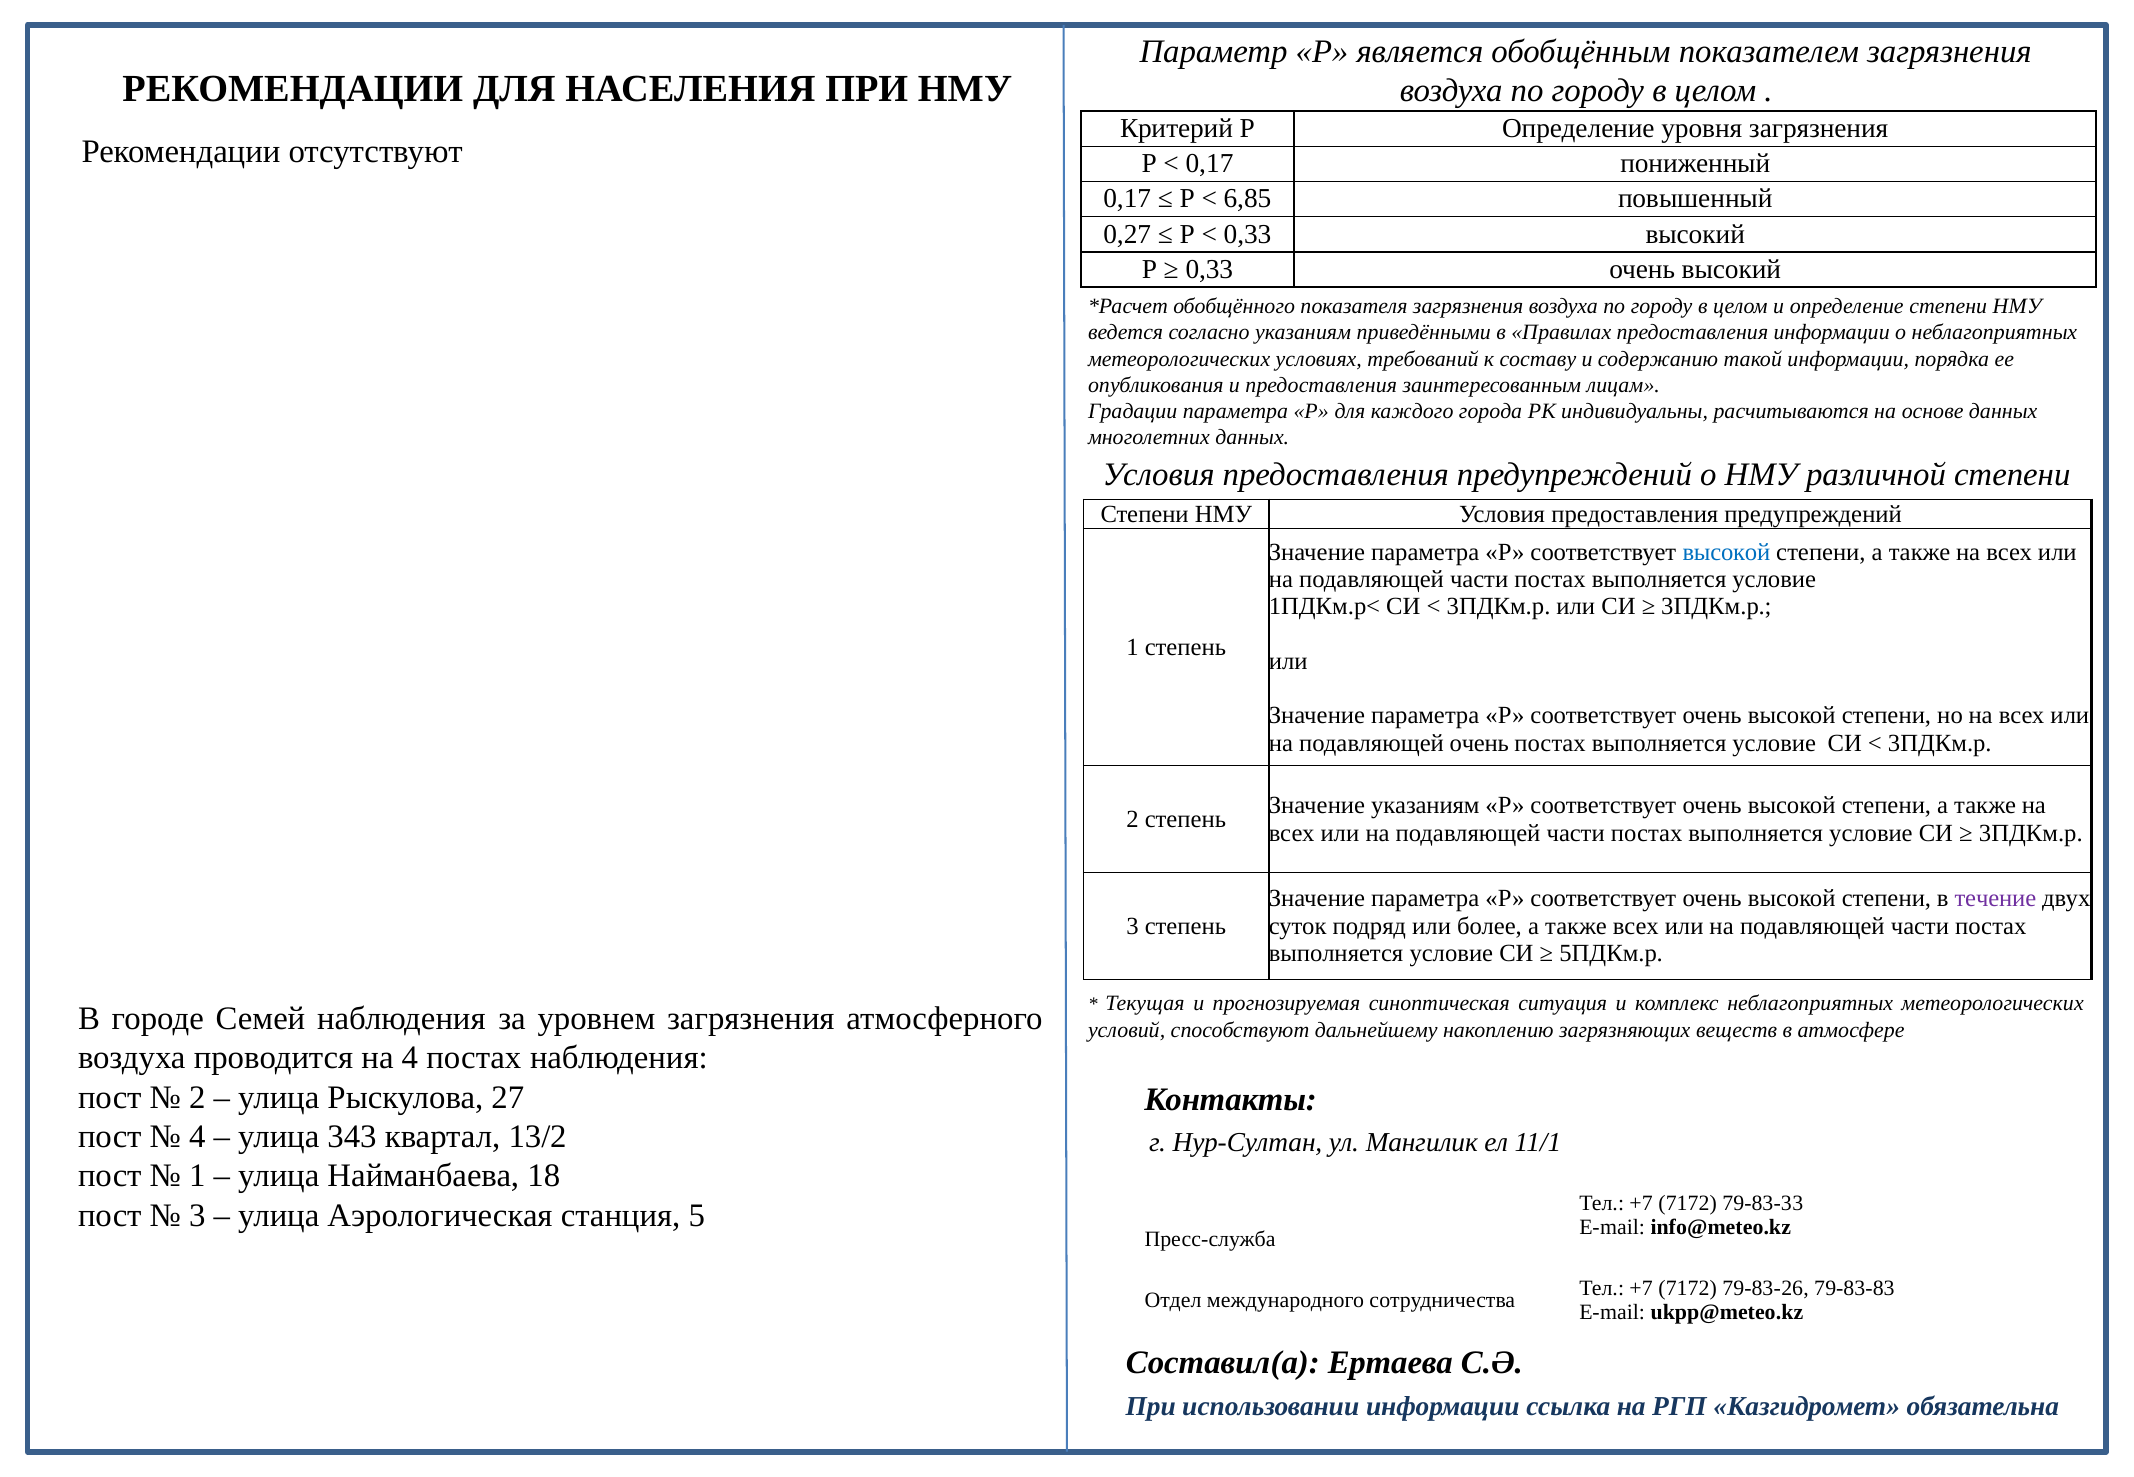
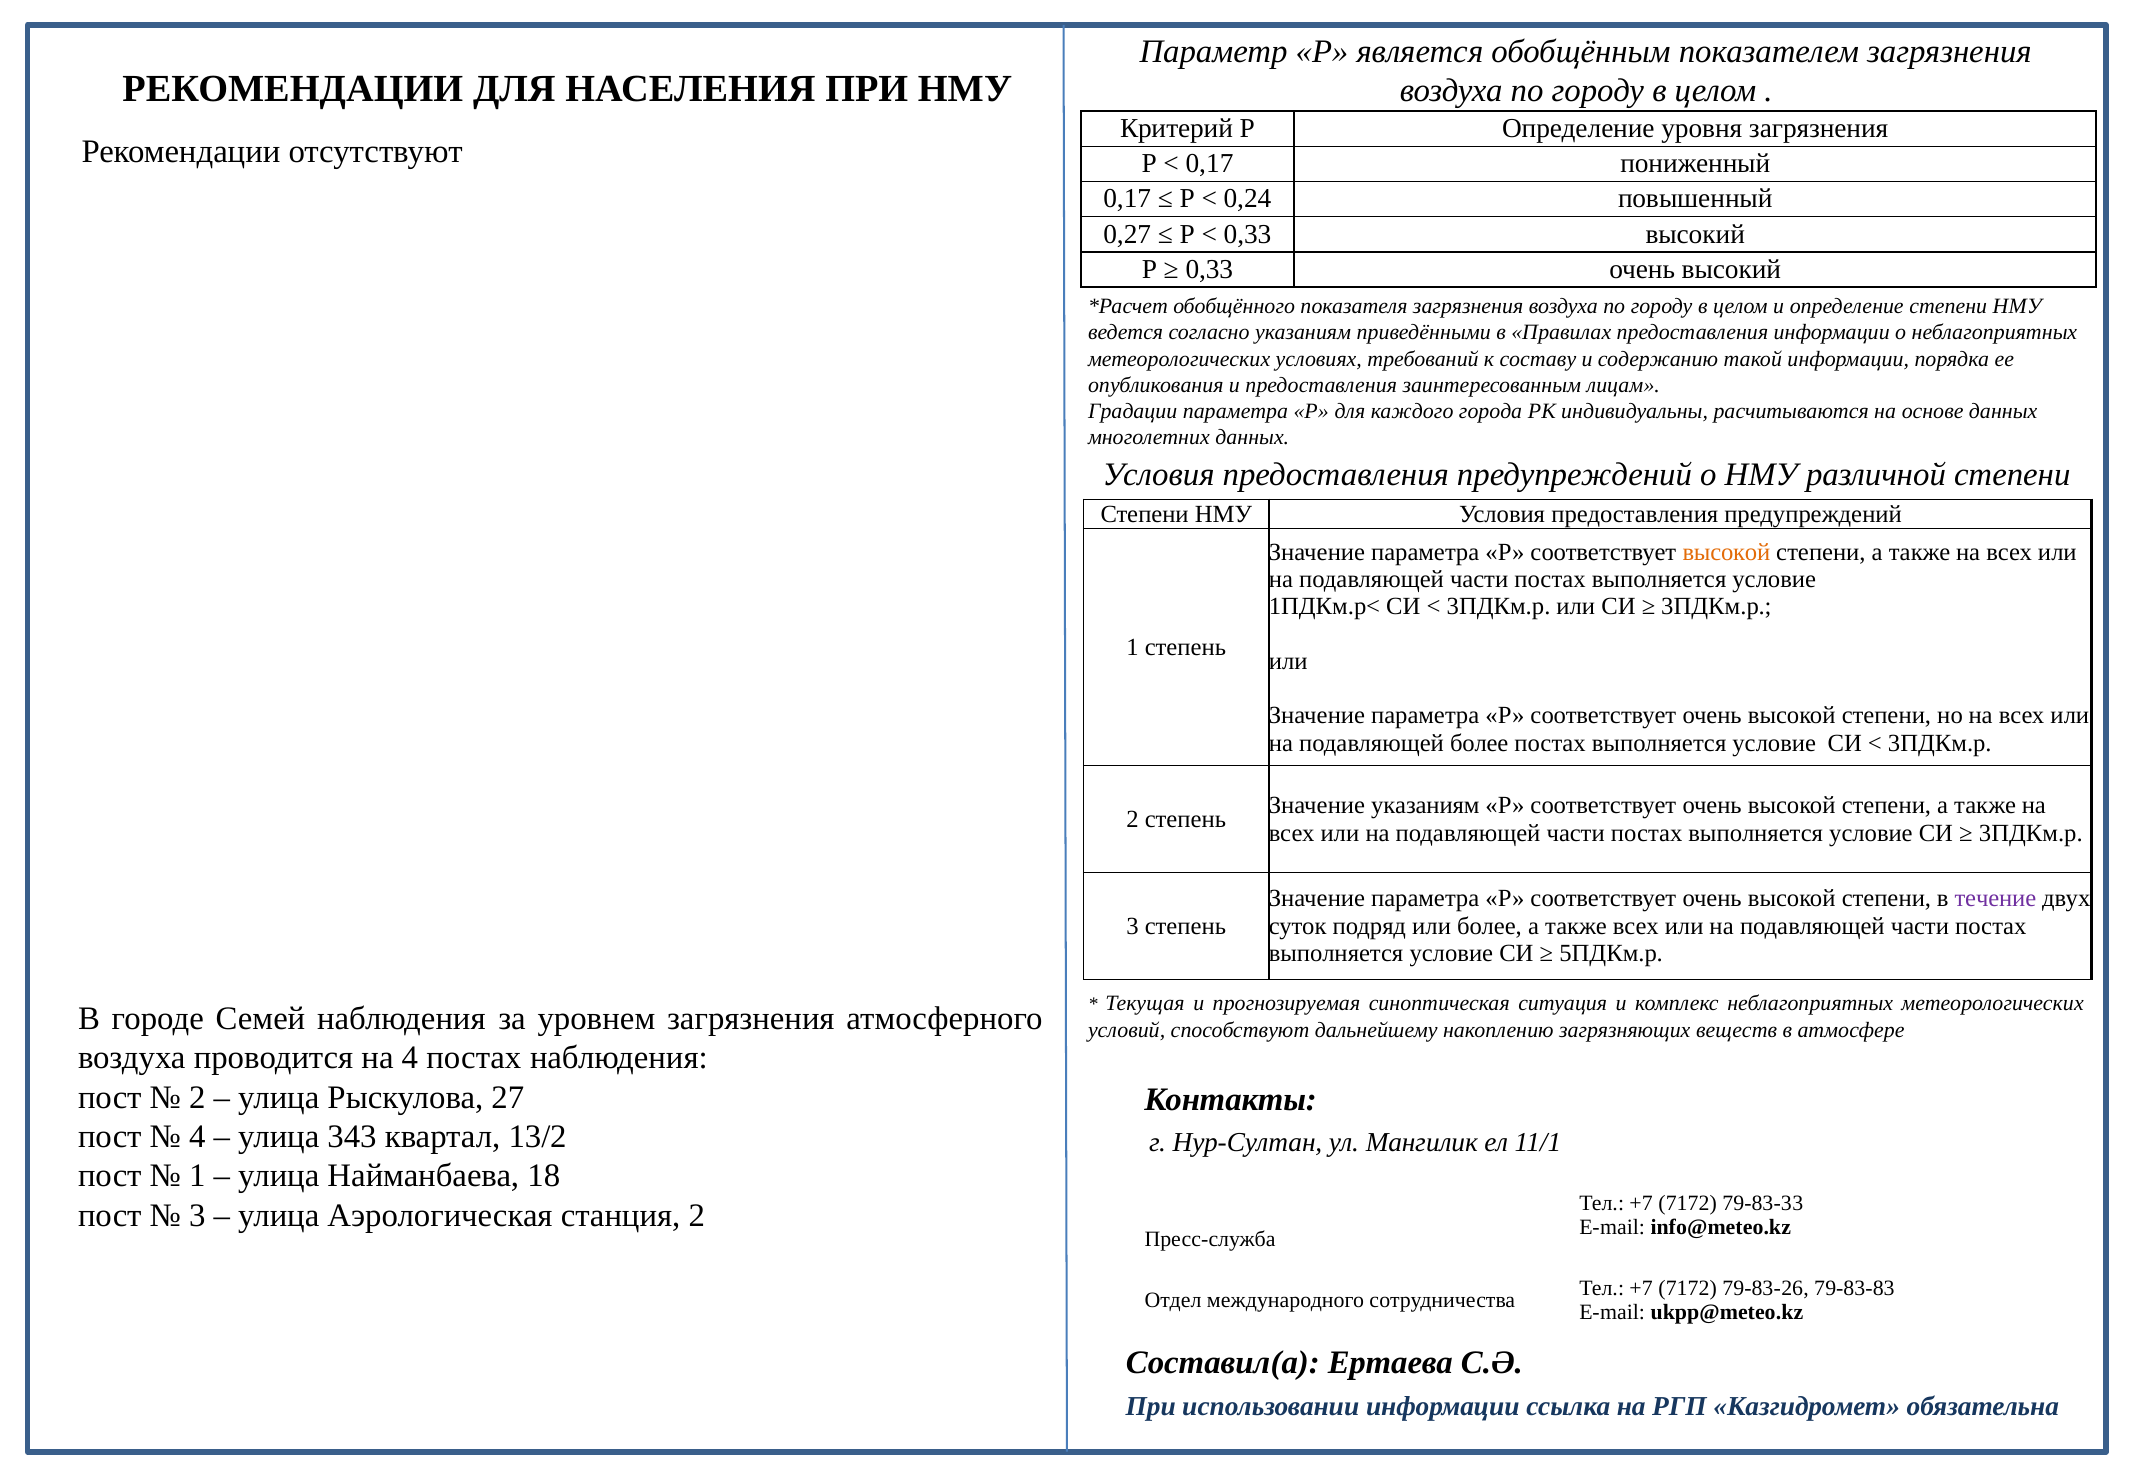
6,85: 6,85 -> 0,24
высокой at (1726, 552) colour: blue -> orange
подавляющей очень: очень -> более
станция 5: 5 -> 2
